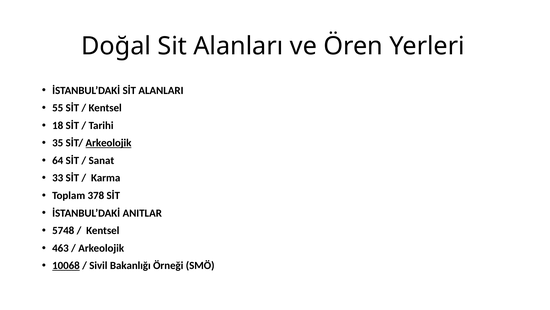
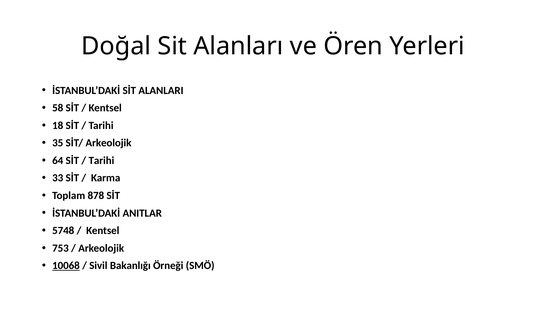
55: 55 -> 58
Arkeolojik at (108, 143) underline: present -> none
Sanat at (101, 160): Sanat -> Tarihi
378: 378 -> 878
463: 463 -> 753
